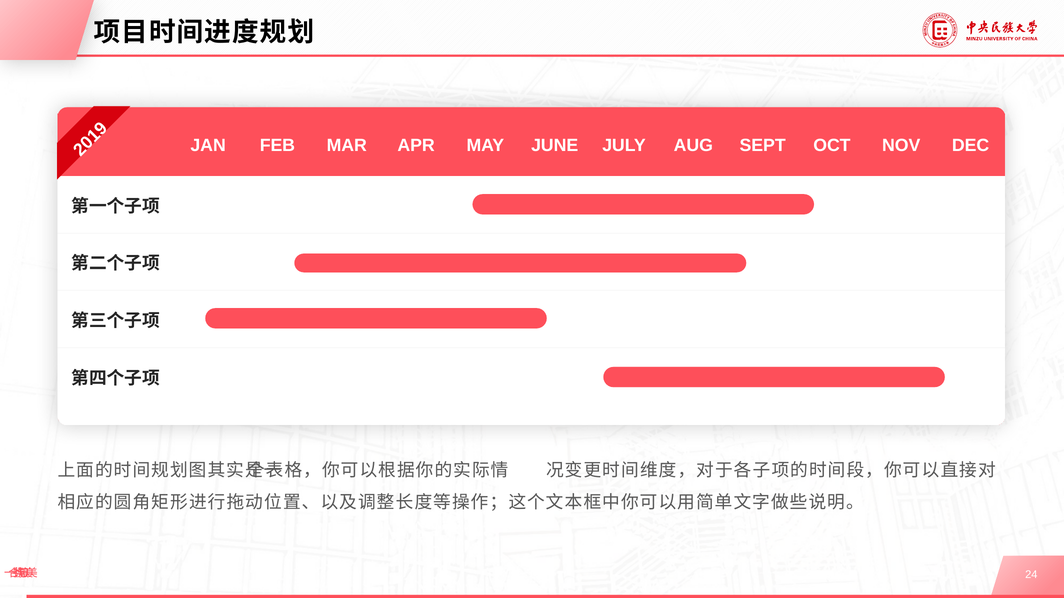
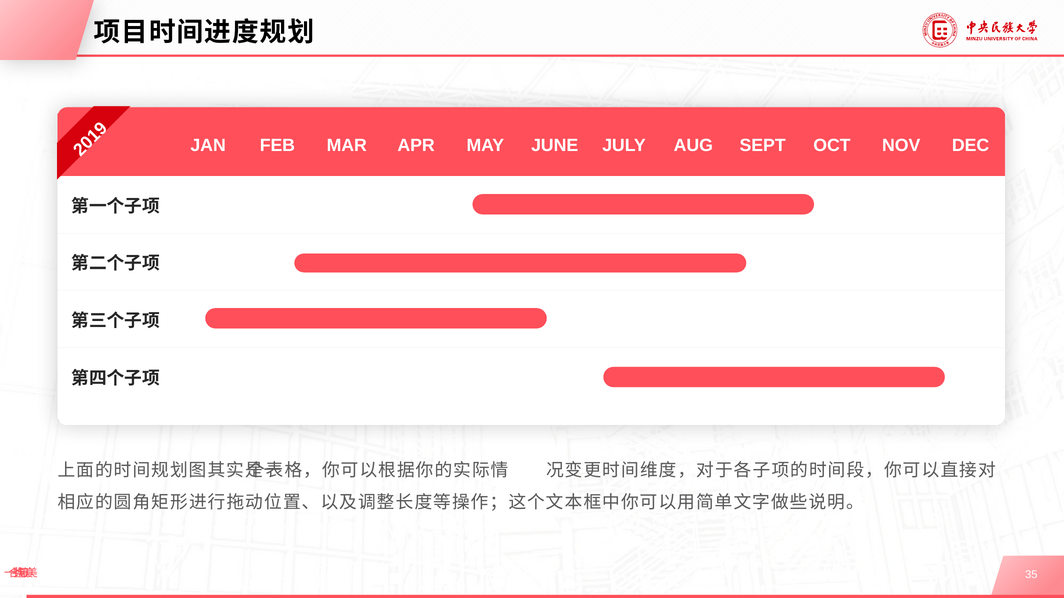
24: 24 -> 35
